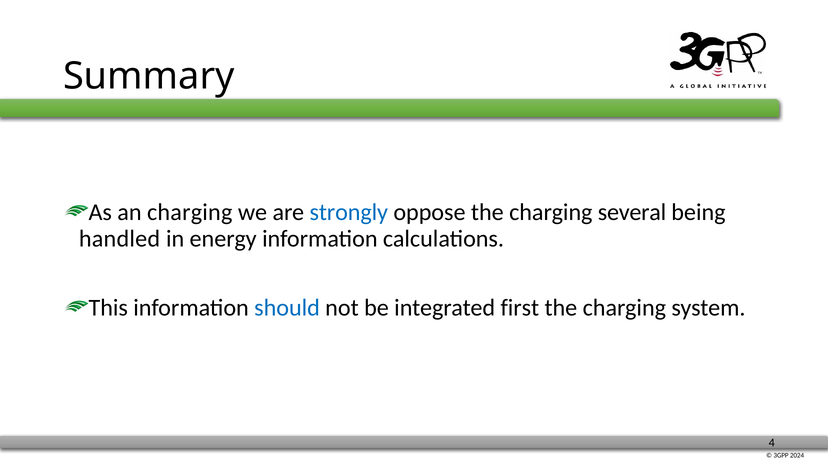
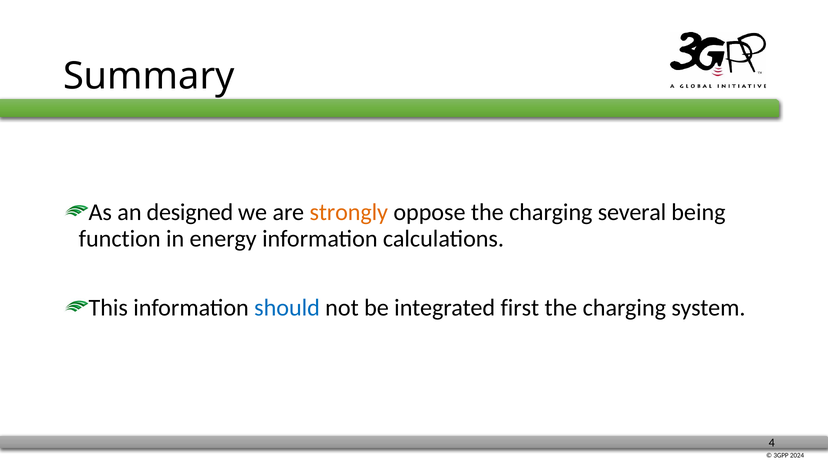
an charging: charging -> designed
strongly colour: blue -> orange
handled: handled -> function
